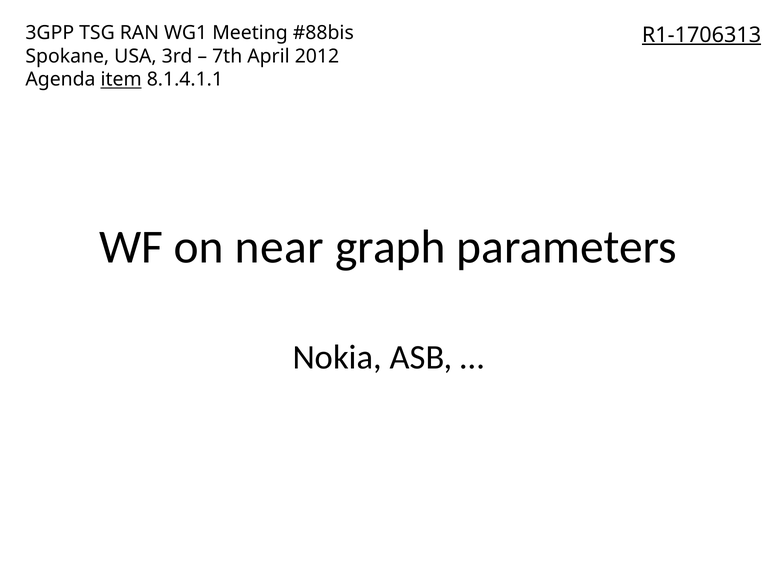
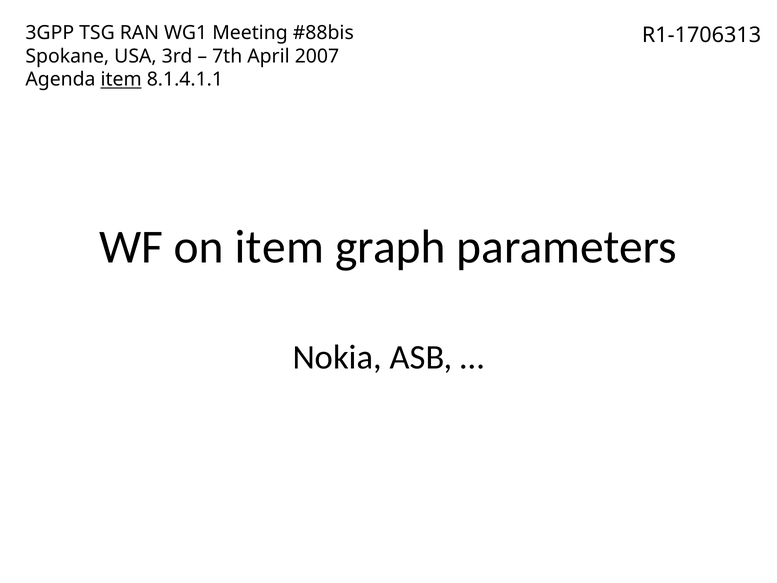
R1-1706313 underline: present -> none
2012: 2012 -> 2007
on near: near -> item
